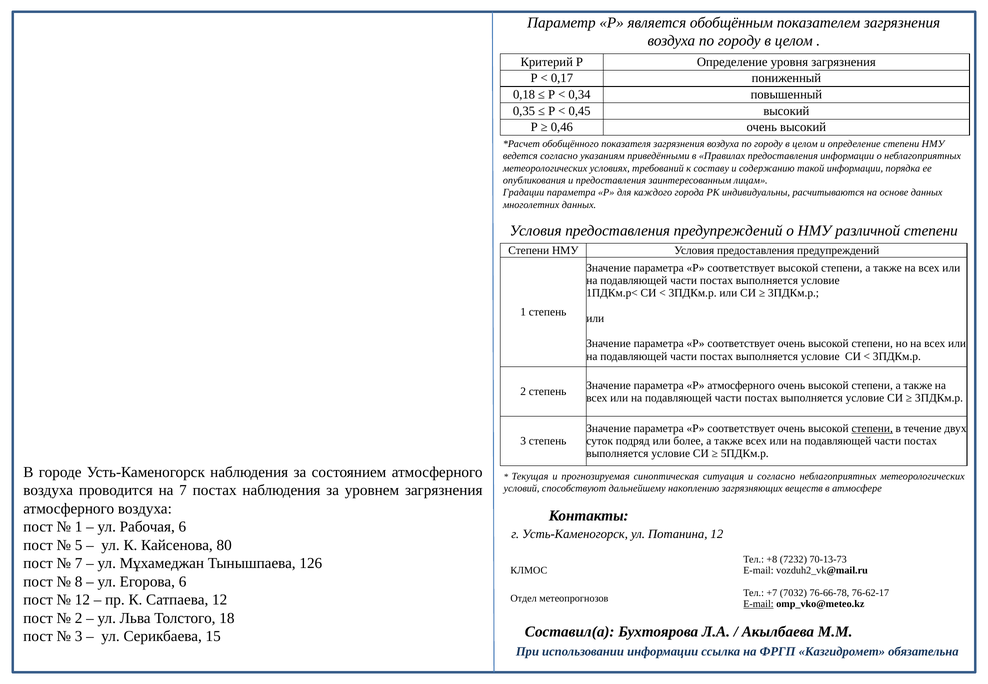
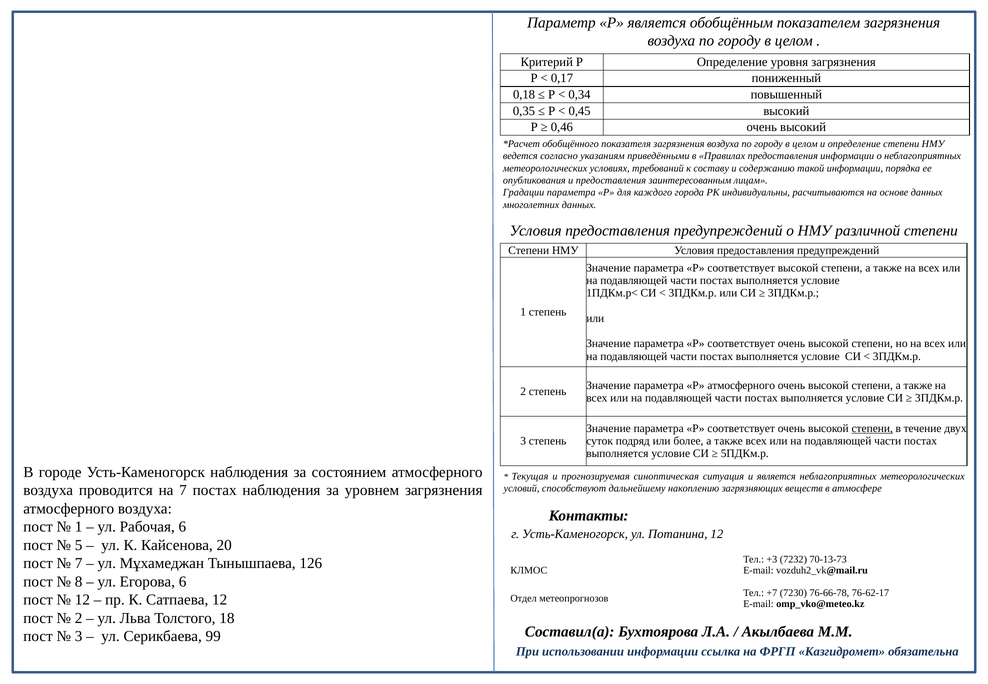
и согласно: согласно -> является
80: 80 -> 20
+8: +8 -> +3
7032: 7032 -> 7230
E-mail at (758, 604) underline: present -> none
15: 15 -> 99
